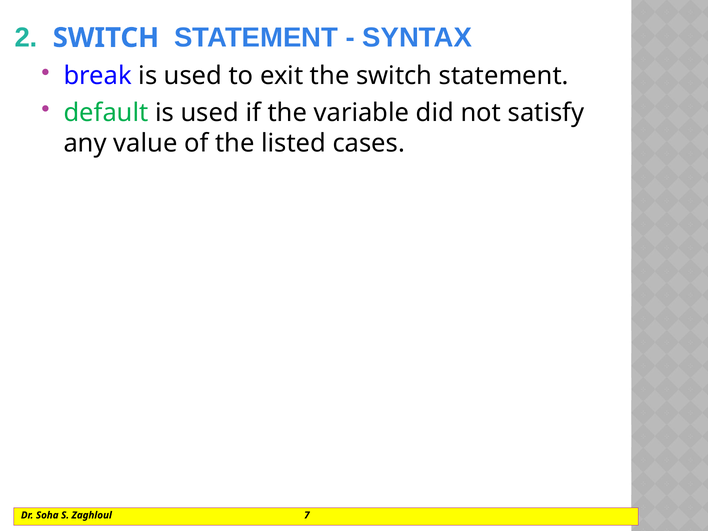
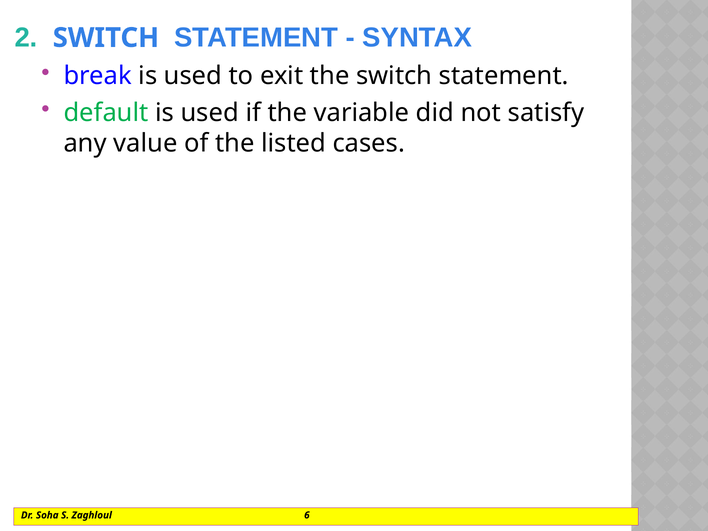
7: 7 -> 6
